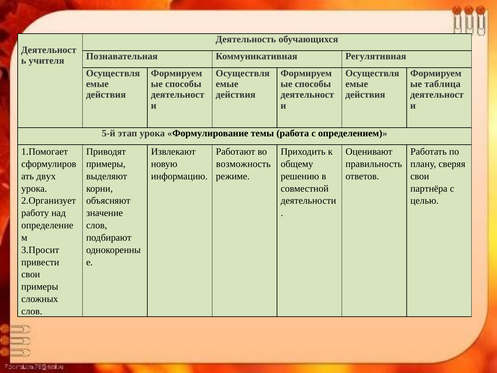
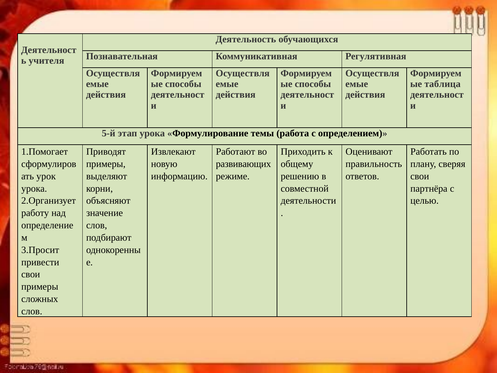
возможность: возможность -> развивающих
двух: двух -> урок
